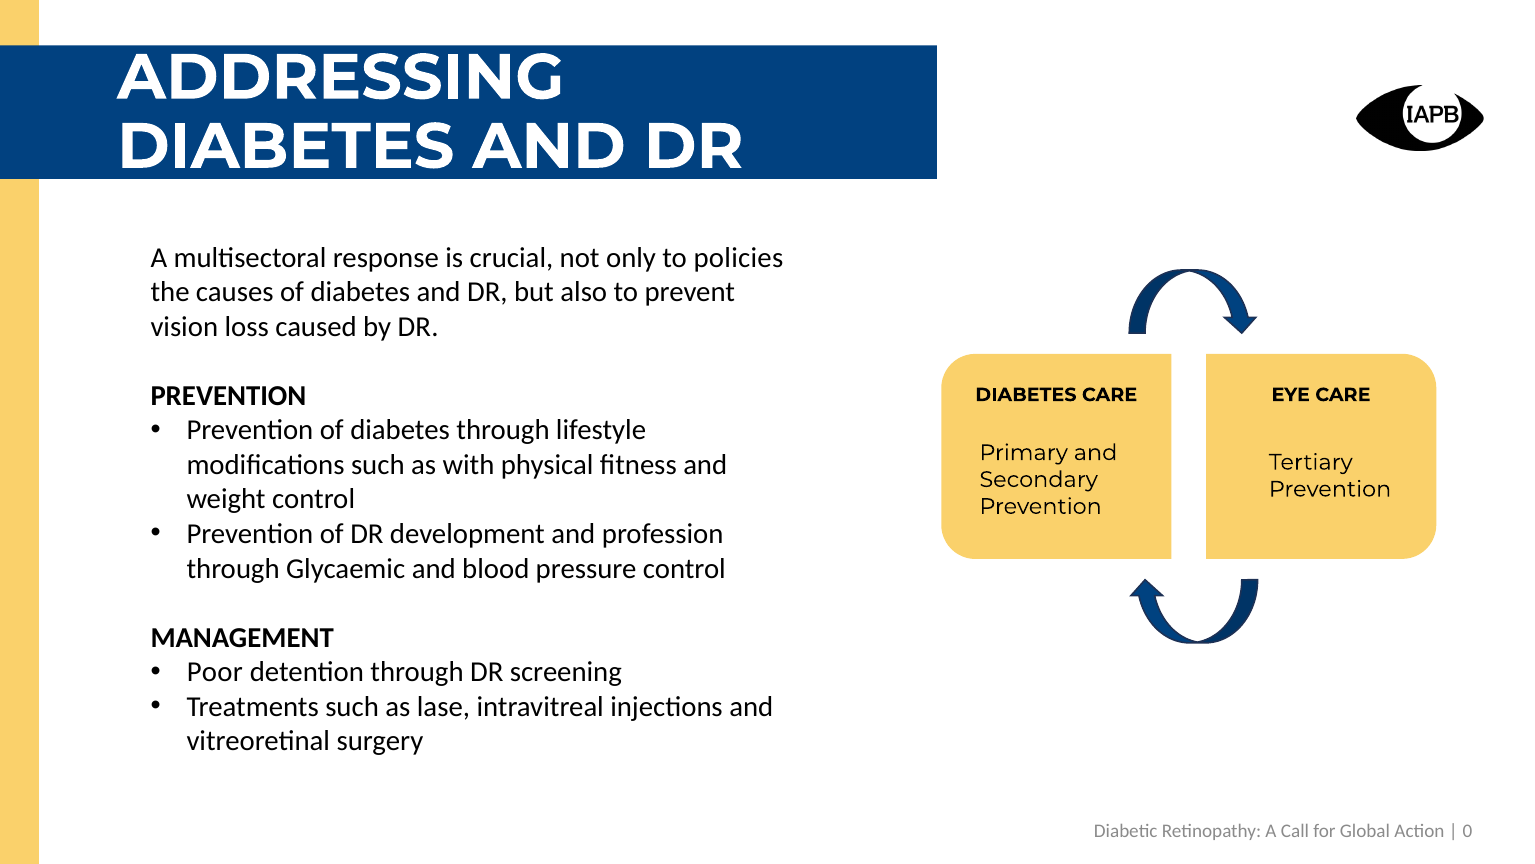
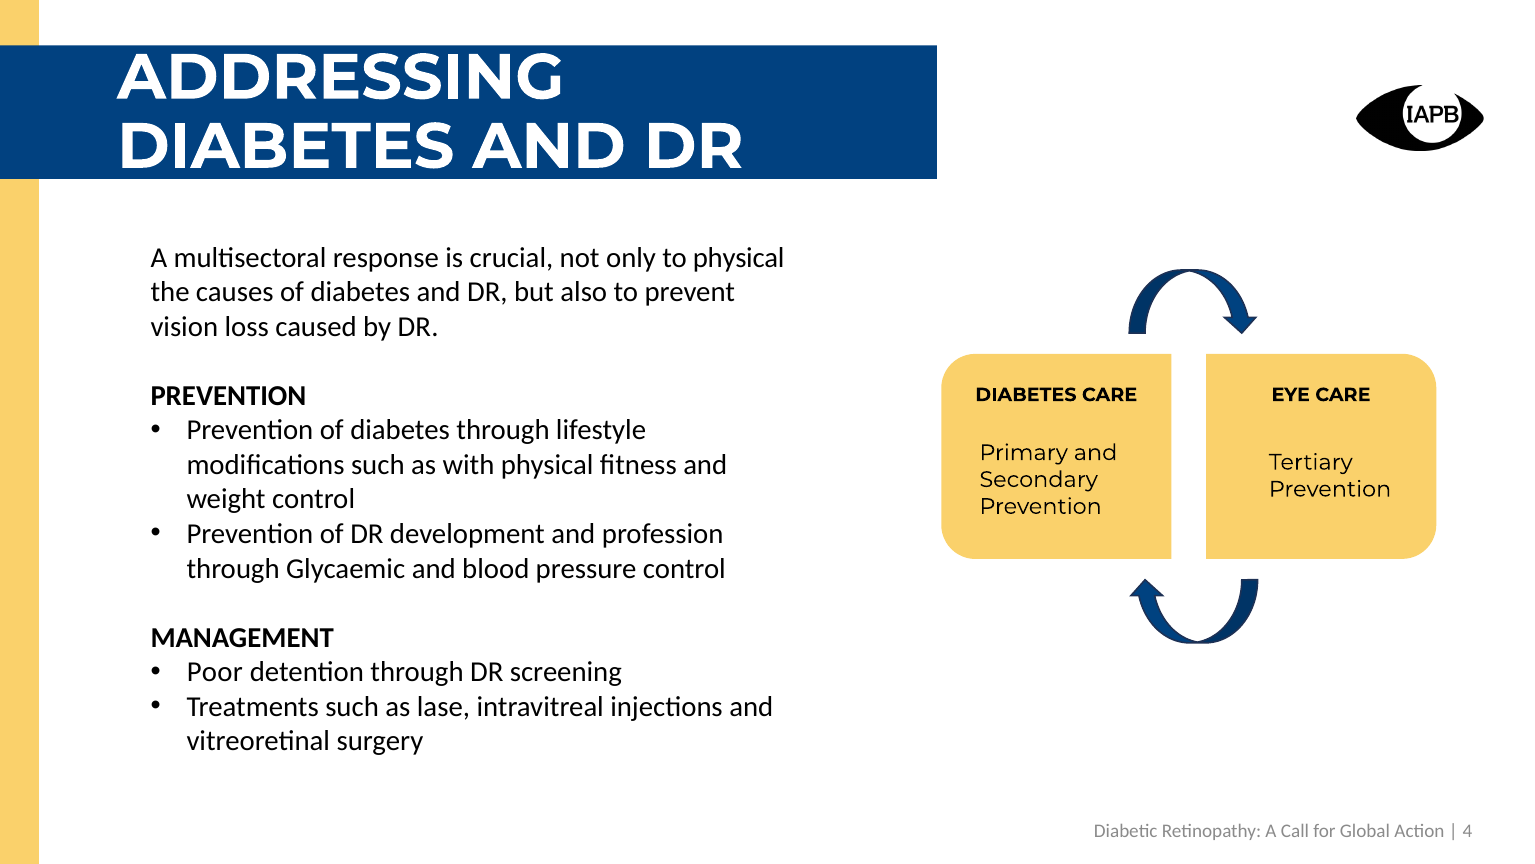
to policies: policies -> physical
0: 0 -> 4
